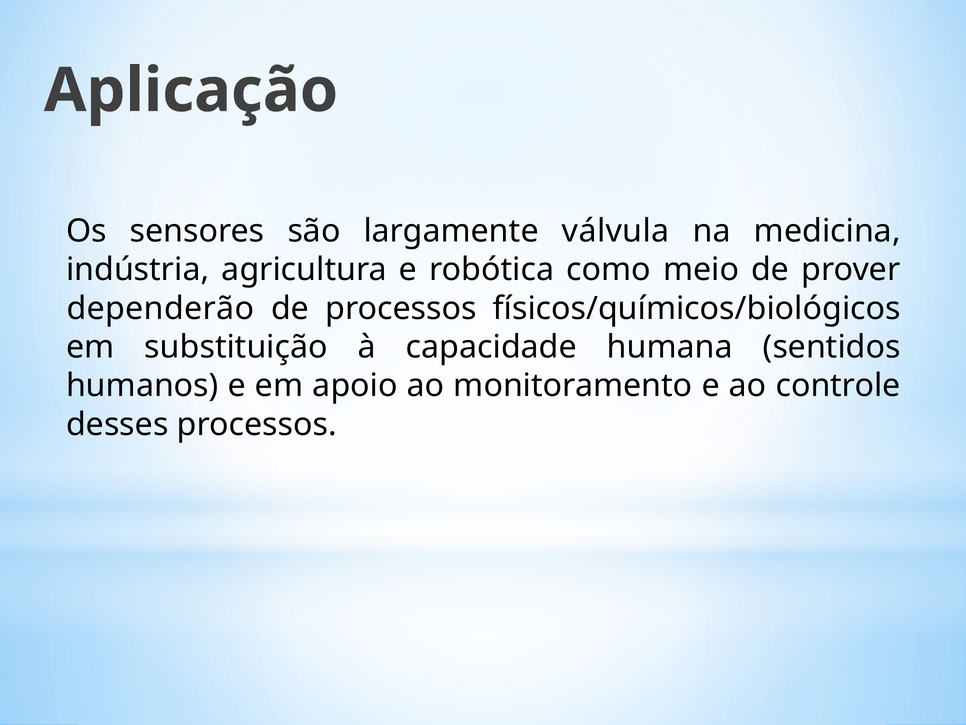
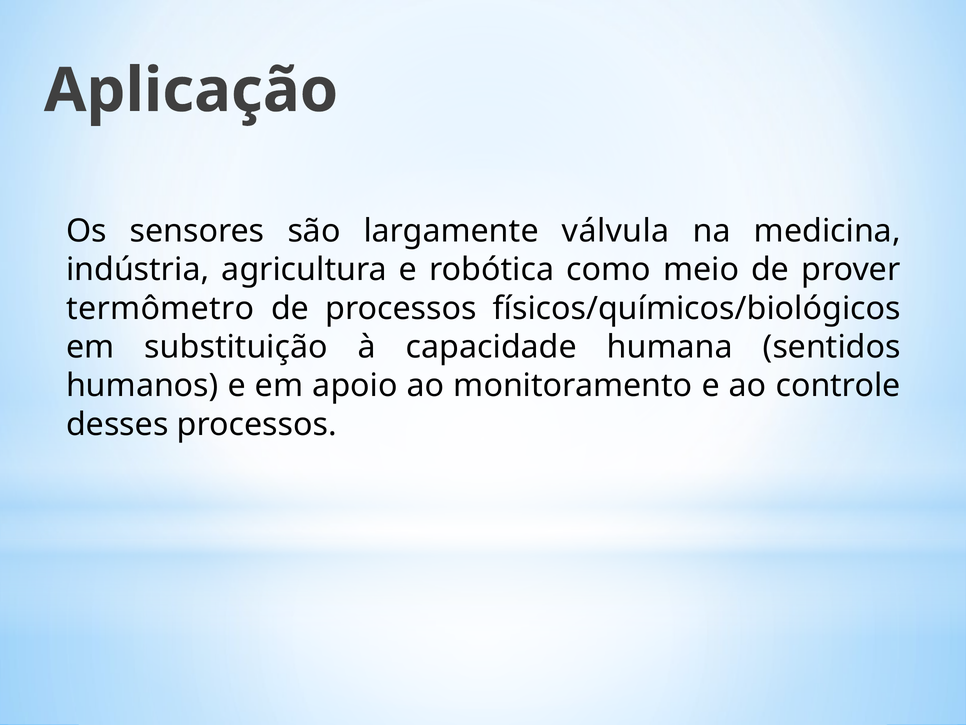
dependerão: dependerão -> termômetro
